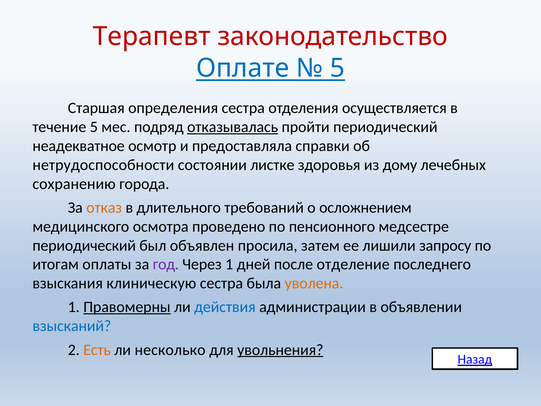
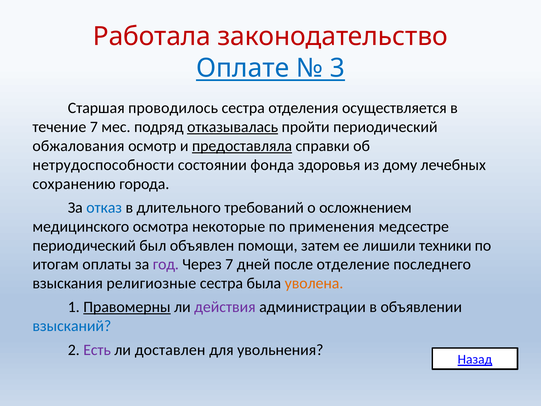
Терапевт: Терапевт -> Работала
5 at (337, 68): 5 -> 3
определения: определения -> проводилось
течение 5: 5 -> 7
неадекватное: неадекватное -> обжалования
предоставляла underline: none -> present
листке: листке -> фонда
отказ colour: orange -> blue
проведено: проведено -> некоторые
пенсионного: пенсионного -> применения
просила: просила -> помощи
запросу: запросу -> техники
Через 1: 1 -> 7
клиническую: клиническую -> религиозные
действия colour: blue -> purple
Есть colour: orange -> purple
несколько: несколько -> доставлен
увольнения underline: present -> none
